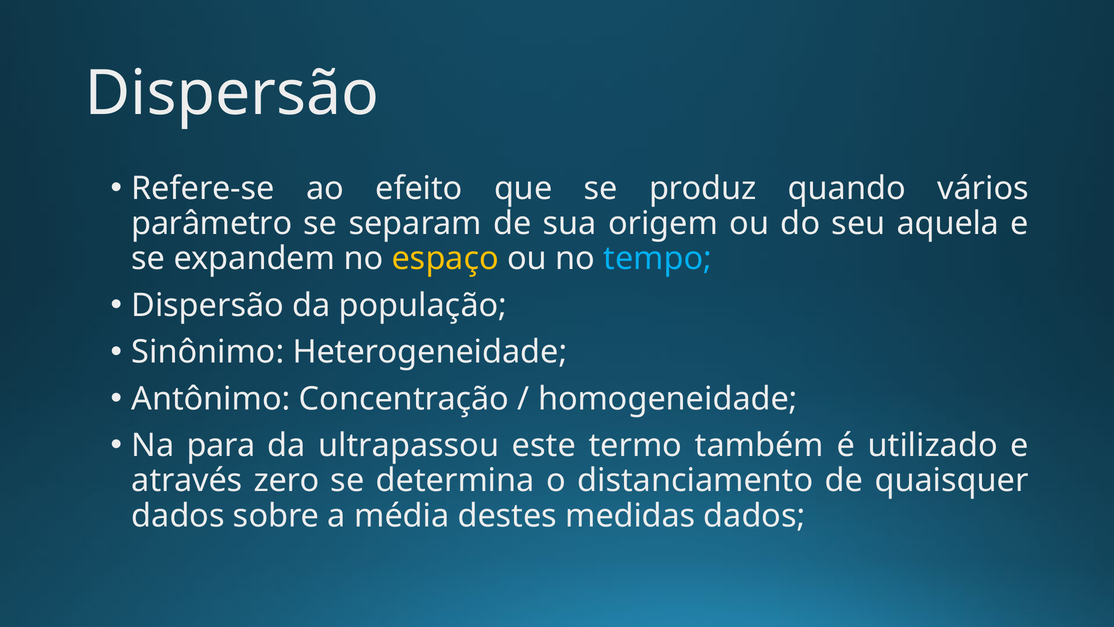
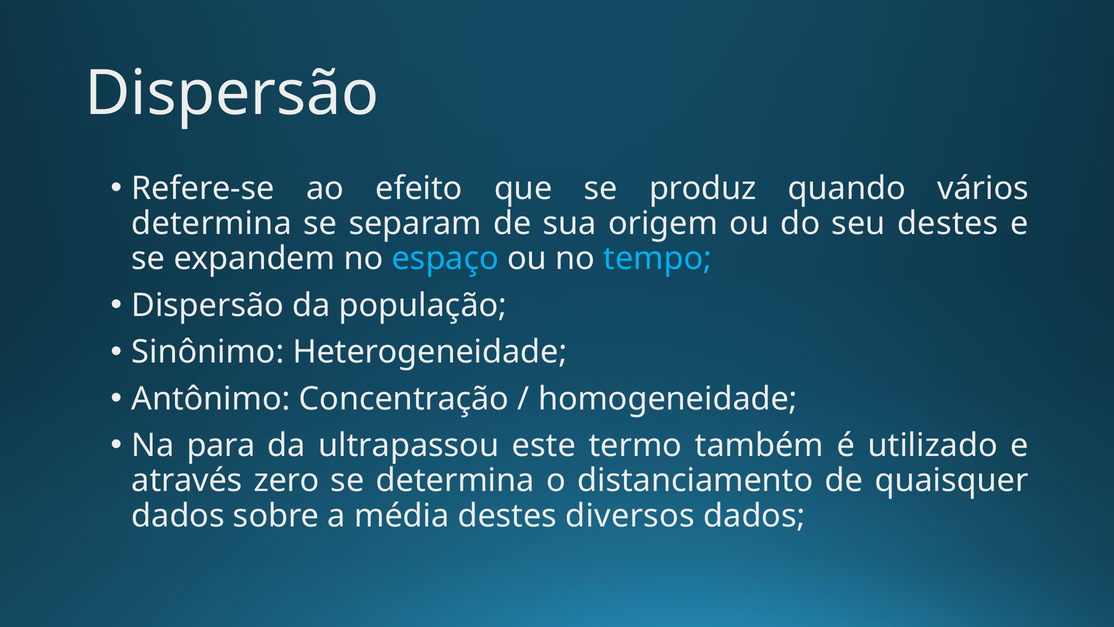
parâmetro at (212, 223): parâmetro -> determina
seu aquela: aquela -> destes
espaço colour: yellow -> light blue
medidas: medidas -> diversos
